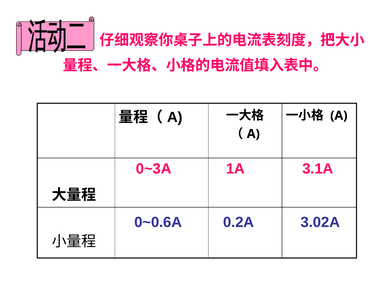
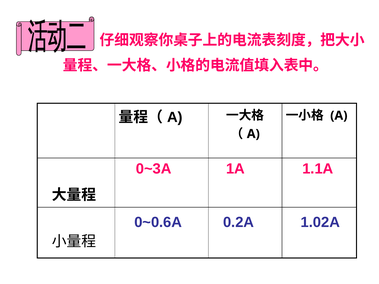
3.1A: 3.1A -> 1.1A
3.02A: 3.02A -> 1.02A
